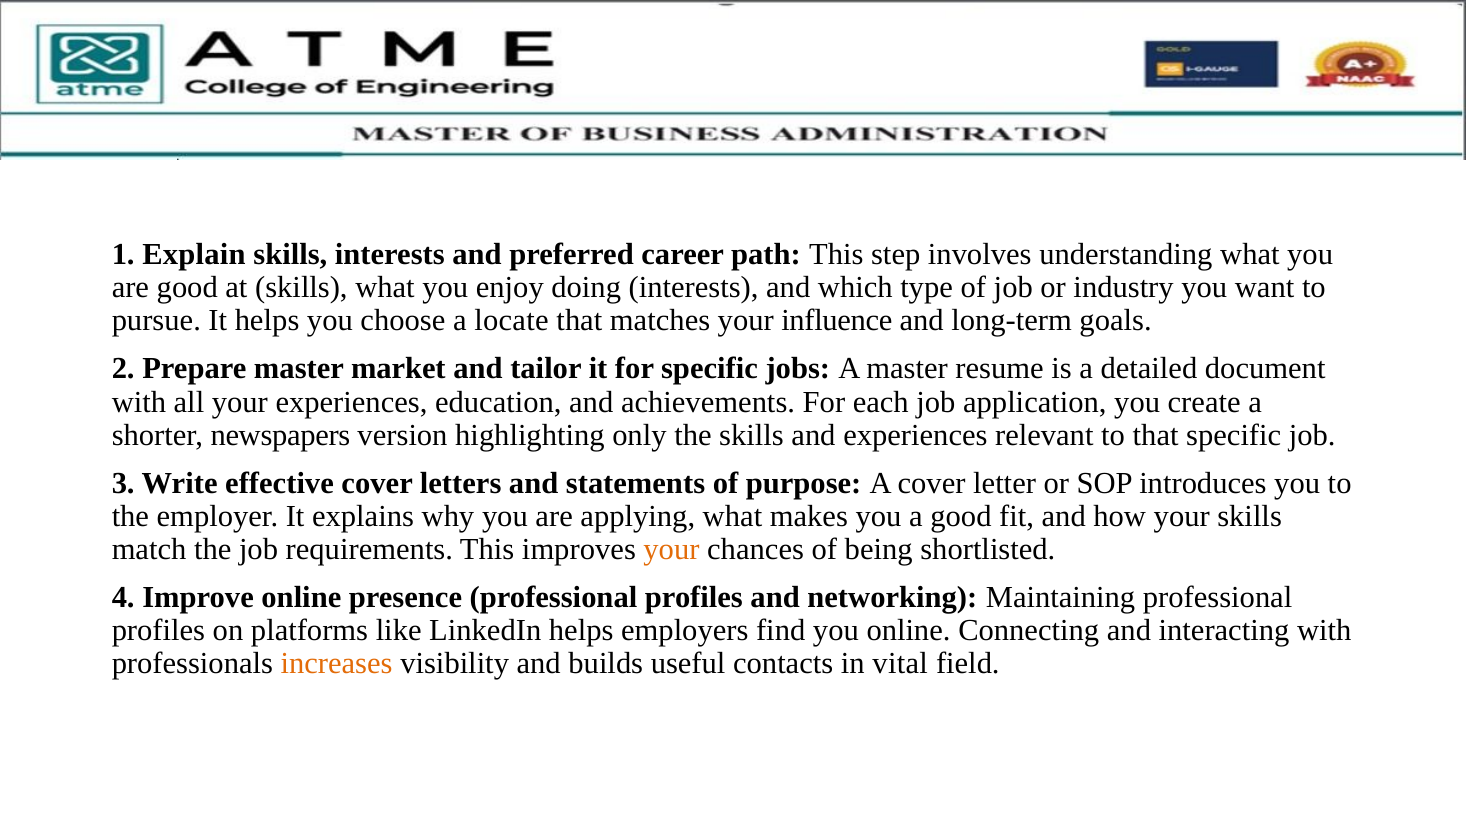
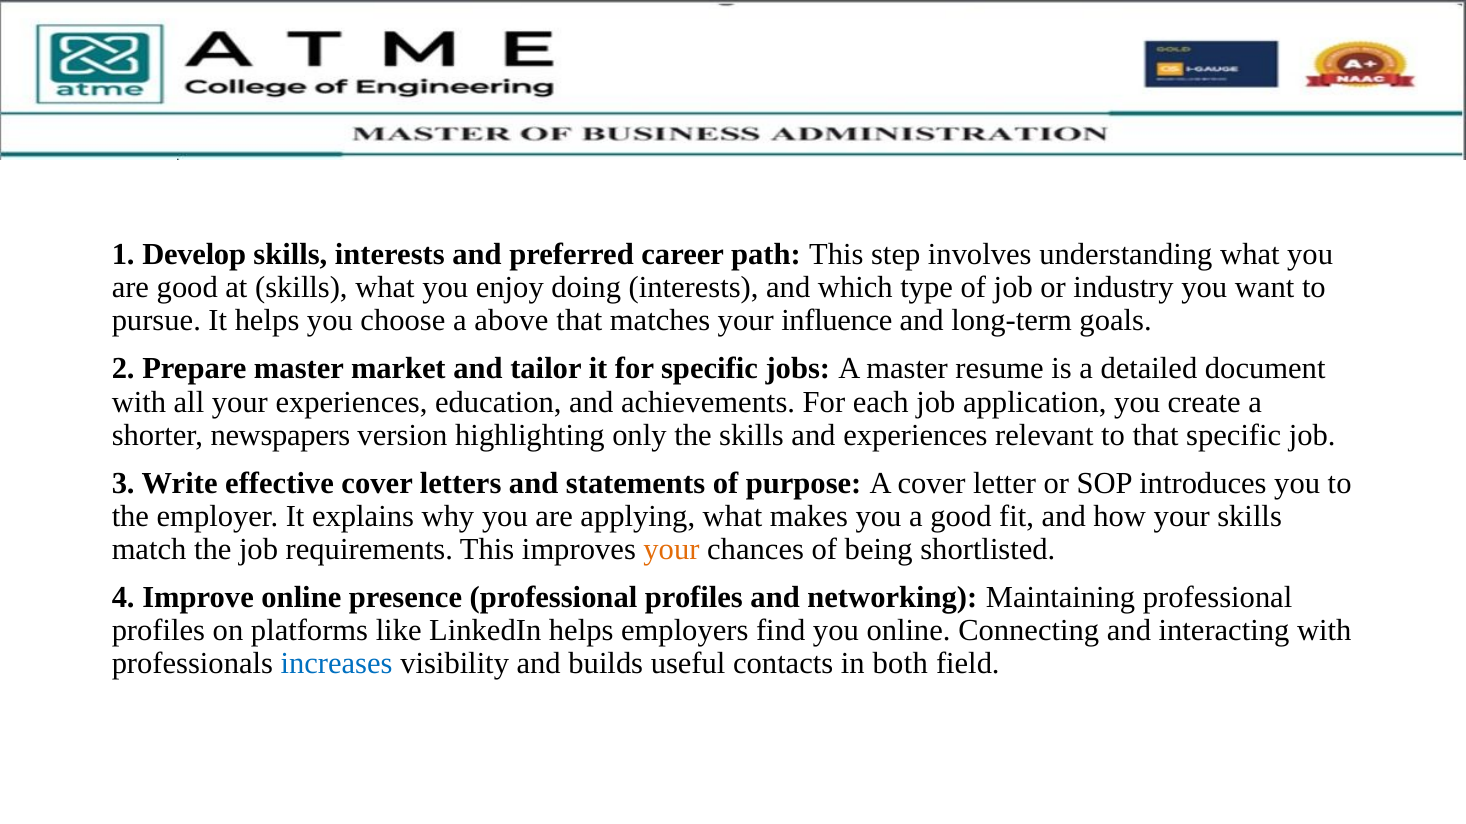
Explain: Explain -> Develop
locate: locate -> above
increases colour: orange -> blue
vital: vital -> both
